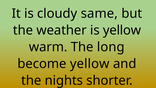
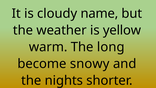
same: same -> name
become yellow: yellow -> snowy
